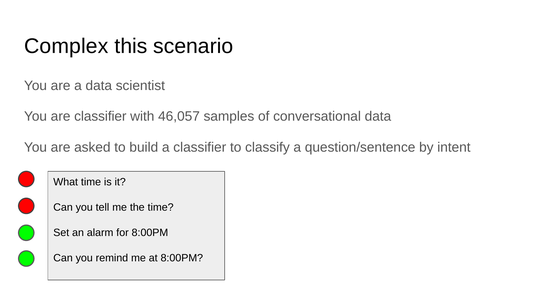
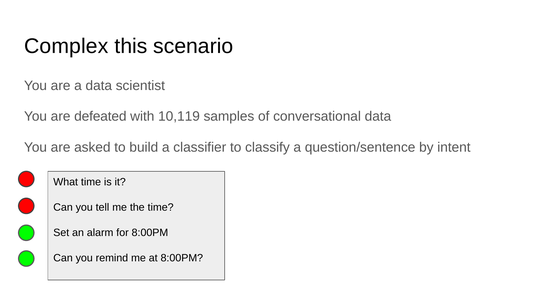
are classifier: classifier -> defeated
46,057: 46,057 -> 10,119
